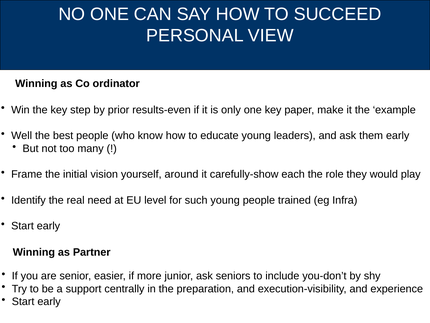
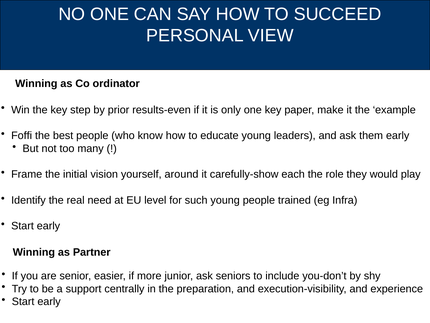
Well: Well -> Foffi
